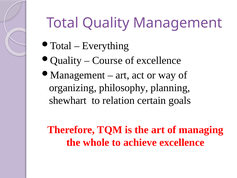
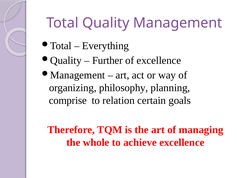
Course: Course -> Further
shewhart: shewhart -> comprise
